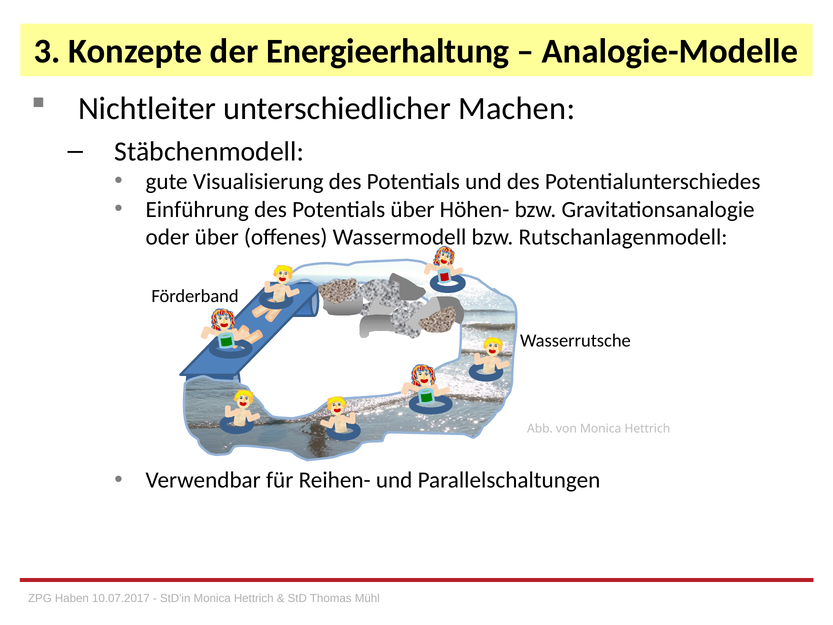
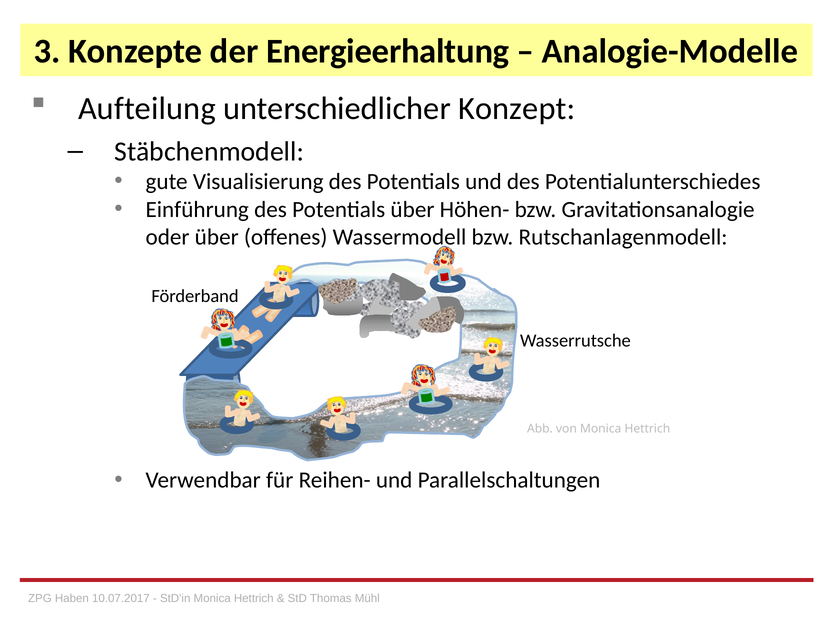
Nichtleiter: Nichtleiter -> Aufteilung
Machen: Machen -> Konzept
